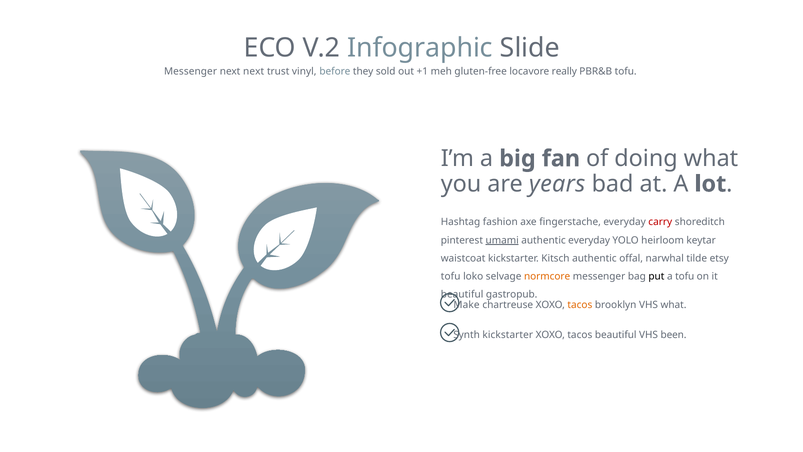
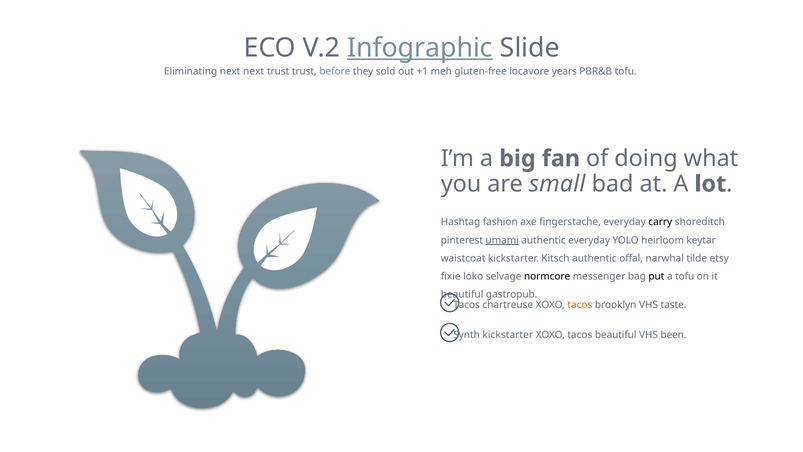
Infographic underline: none -> present
Messenger at (191, 71): Messenger -> Eliminating
trust vinyl: vinyl -> trust
really: really -> years
years: years -> small
carry colour: red -> black
tofu at (451, 276): tofu -> fixie
normcore colour: orange -> black
Make at (467, 305): Make -> Tacos
VHS what: what -> taste
